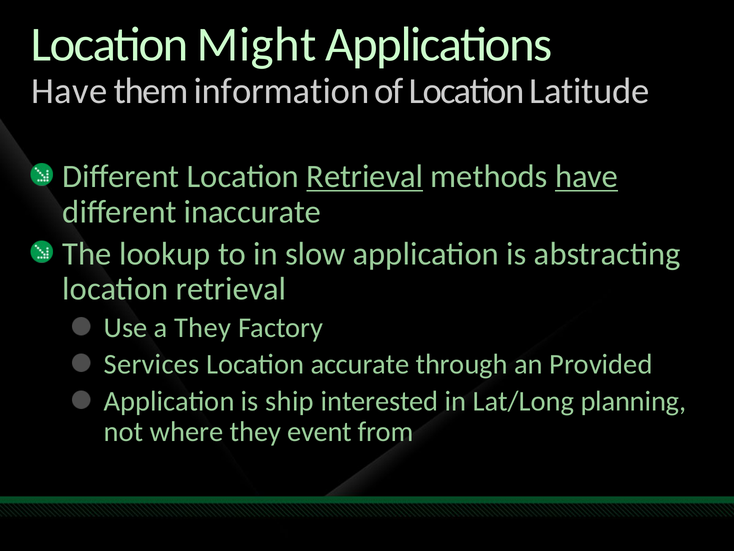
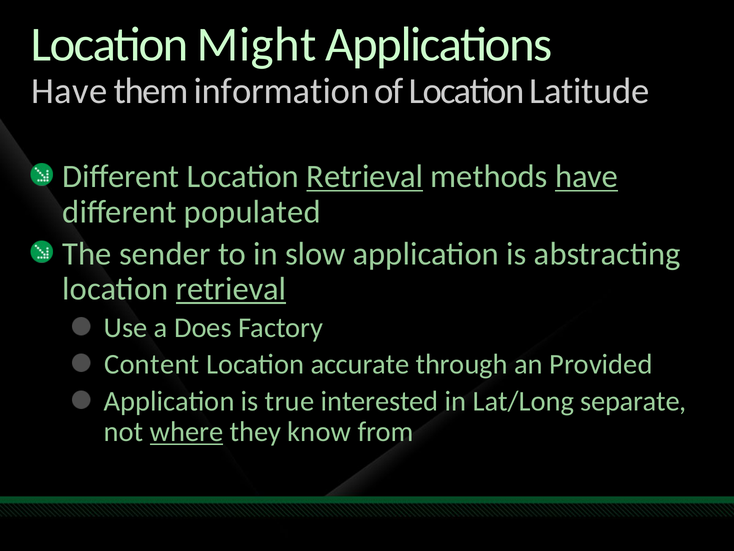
inaccurate: inaccurate -> populated
lookup: lookup -> sender
retrieval at (231, 289) underline: none -> present
a They: They -> Does
Services: Services -> Content
ship: ship -> true
planning: planning -> separate
where underline: none -> present
event: event -> know
